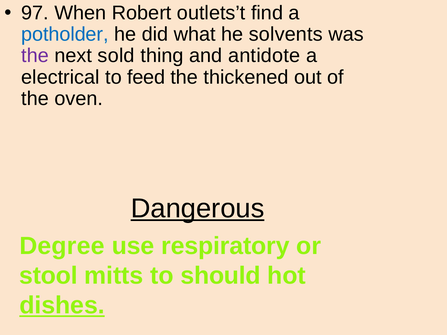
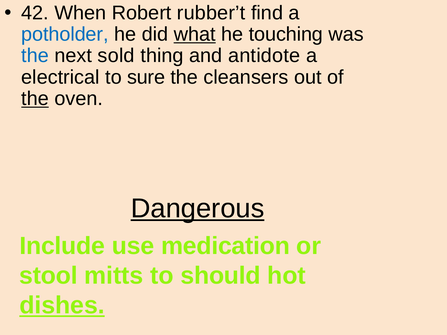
97: 97 -> 42
outlets’t: outlets’t -> rubber’t
what underline: none -> present
solvents: solvents -> touching
the at (35, 56) colour: purple -> blue
feed: feed -> sure
thickened: thickened -> cleansers
the at (35, 99) underline: none -> present
Degree: Degree -> Include
respiratory: respiratory -> medication
